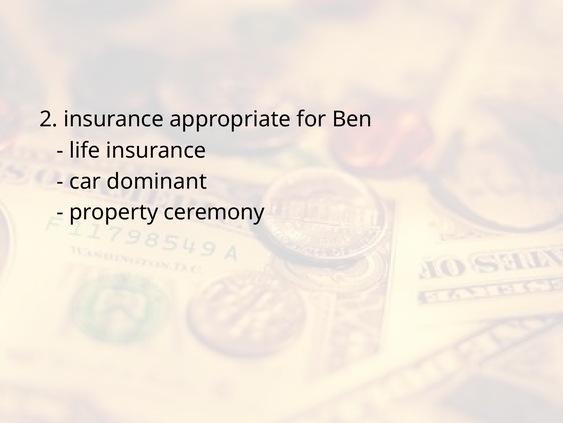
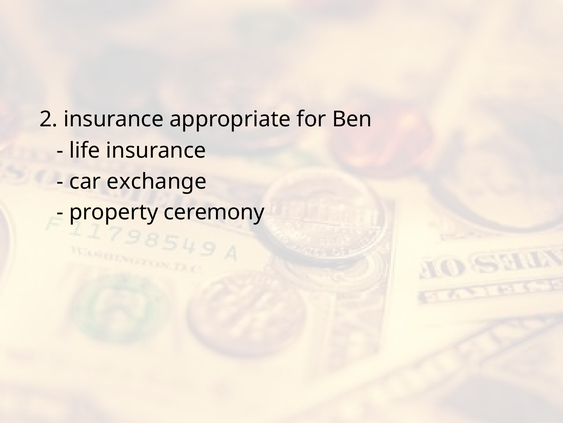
dominant: dominant -> exchange
